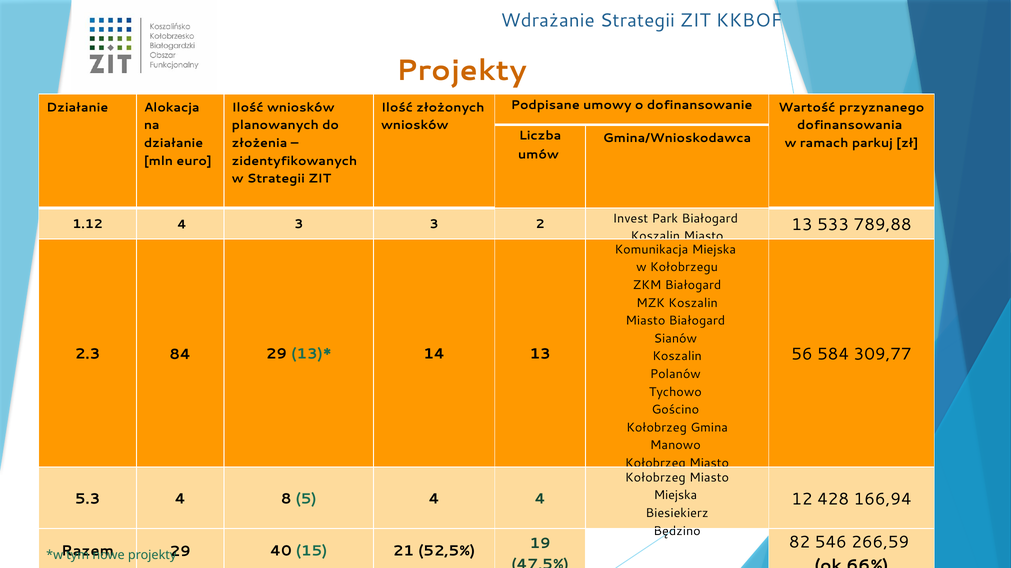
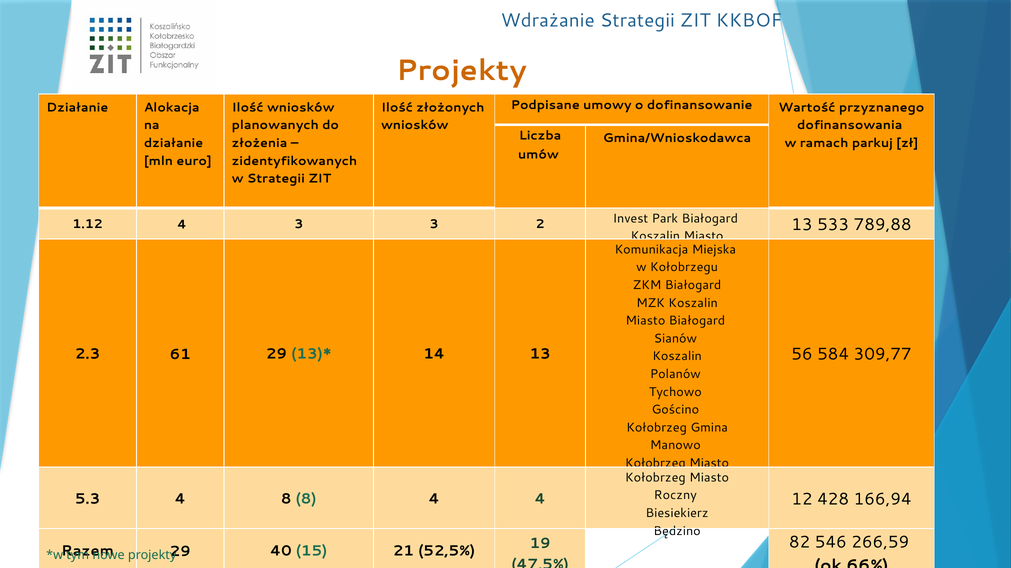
84: 84 -> 61
Miejska at (675, 496): Miejska -> Roczny
8 5: 5 -> 8
